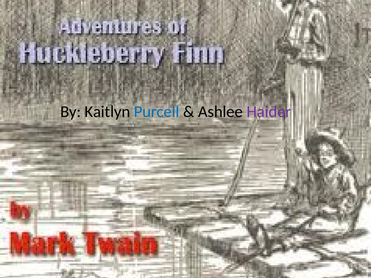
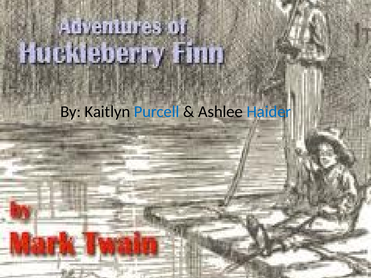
Haider colour: purple -> blue
